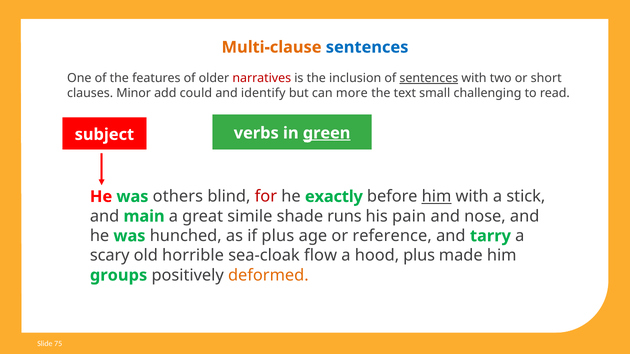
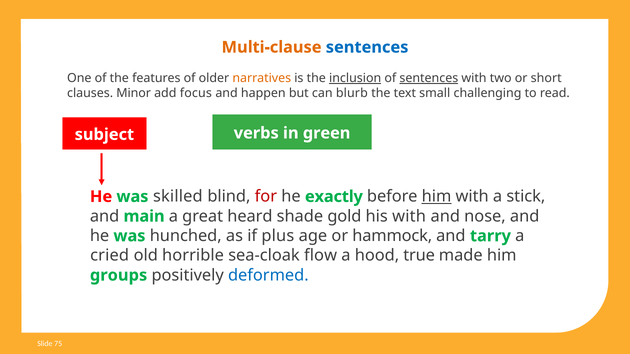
narratives colour: red -> orange
inclusion underline: none -> present
could: could -> focus
identify: identify -> happen
more: more -> blurb
green underline: present -> none
others: others -> skilled
simile: simile -> heard
runs: runs -> gold
his pain: pain -> with
reference: reference -> hammock
scary: scary -> cried
hood plus: plus -> true
deformed colour: orange -> blue
